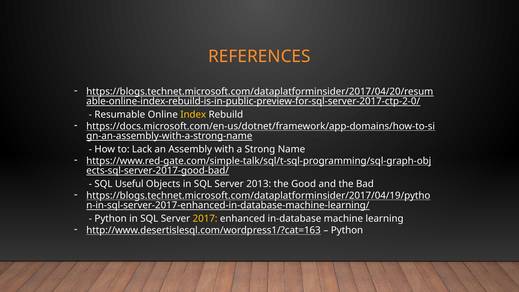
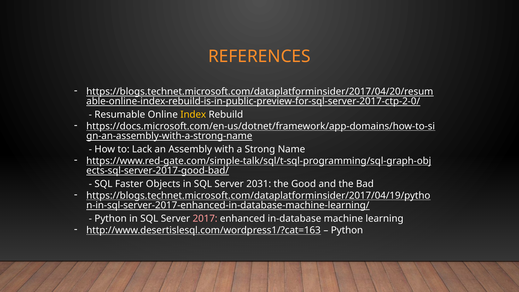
Useful: Useful -> Faster
2013: 2013 -> 2031
2017 colour: yellow -> pink
